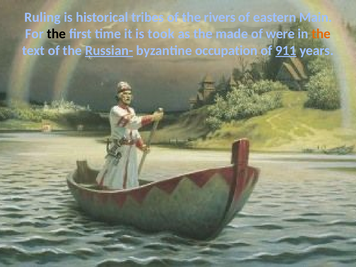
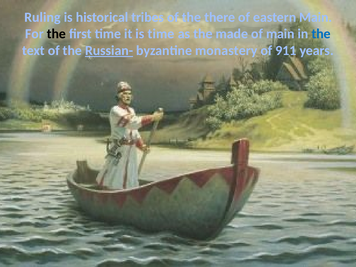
rivers: rivers -> there
is took: took -> time
of were: were -> main
the at (321, 34) colour: orange -> blue
occupation: occupation -> monastery
911 underline: present -> none
